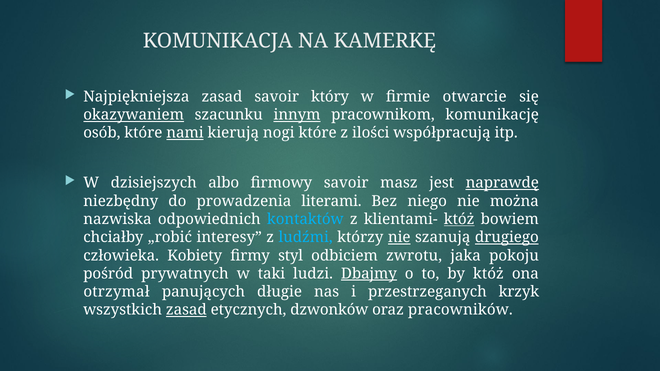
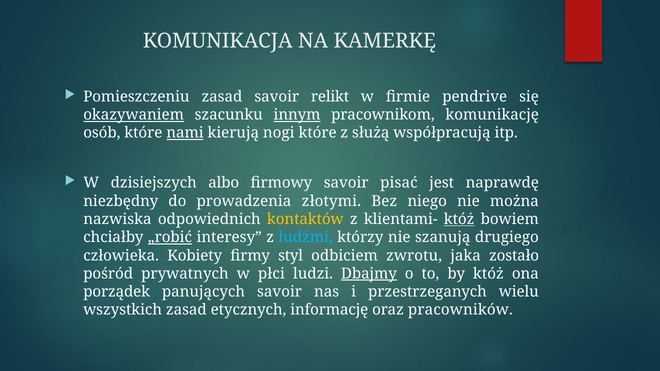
Najpiękniejsza: Najpiękniejsza -> Pomieszczeniu
który: który -> relikt
otwarcie: otwarcie -> pendrive
ilości: ilości -> służą
masz: masz -> pisać
naprawdę underline: present -> none
literami: literami -> złotymi
kontaktów colour: light blue -> yellow
„robić underline: none -> present
nie at (399, 238) underline: present -> none
drugiego underline: present -> none
pokoju: pokoju -> zostało
taki: taki -> płci
otrzymał: otrzymał -> porządek
panujących długie: długie -> savoir
krzyk: krzyk -> wielu
zasad at (186, 310) underline: present -> none
dzwonków: dzwonków -> informację
